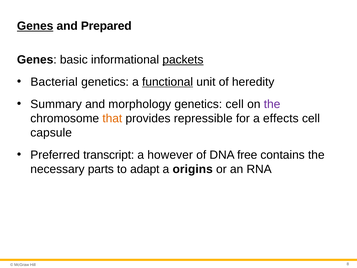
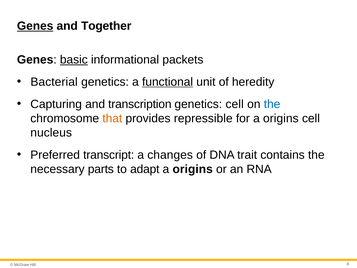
Prepared: Prepared -> Together
basic underline: none -> present
packets underline: present -> none
Summary: Summary -> Capturing
morphology: morphology -> transcription
the at (272, 104) colour: purple -> blue
for a effects: effects -> origins
capsule: capsule -> nucleus
however: however -> changes
free: free -> trait
